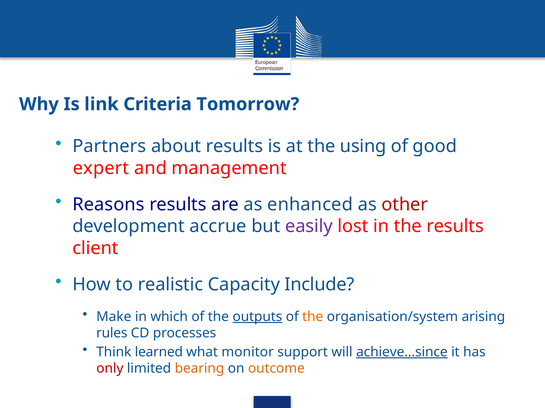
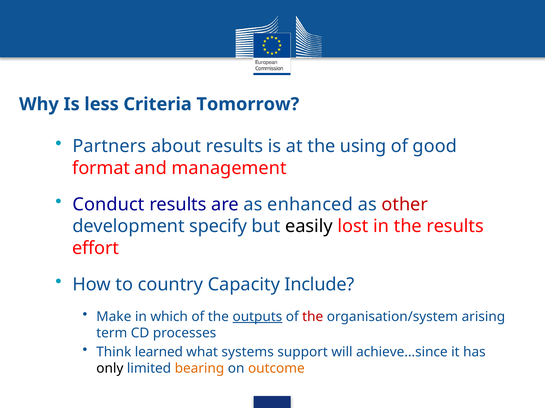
link: link -> less
expert: expert -> format
Reasons: Reasons -> Conduct
accrue: accrue -> specify
easily colour: purple -> black
client: client -> effort
realistic: realistic -> country
the at (313, 317) colour: orange -> red
rules: rules -> term
monitor: monitor -> systems
achieve…since underline: present -> none
only colour: red -> black
